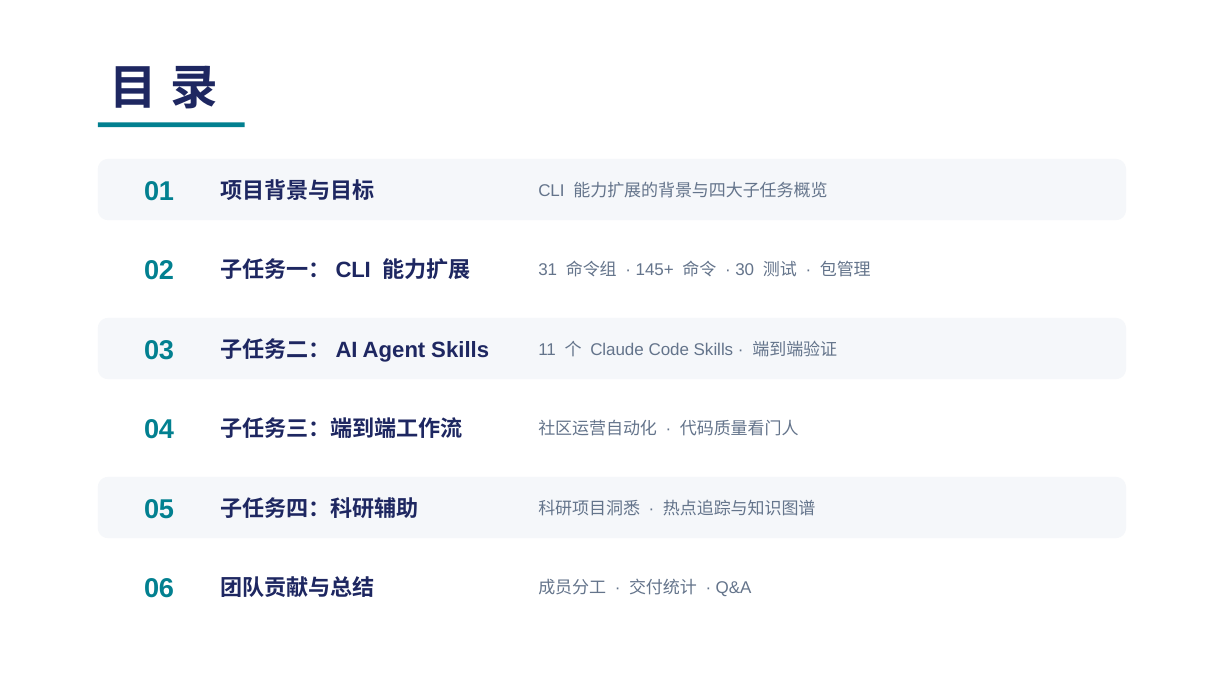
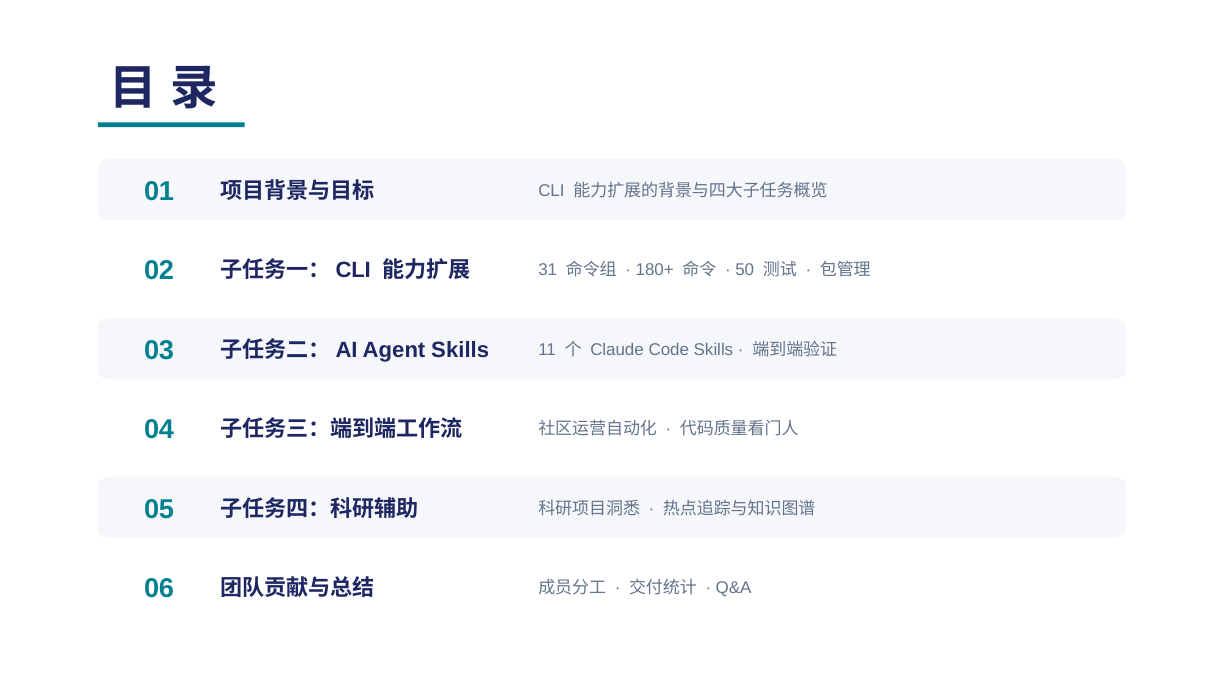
145+: 145+ -> 180+
30: 30 -> 50
